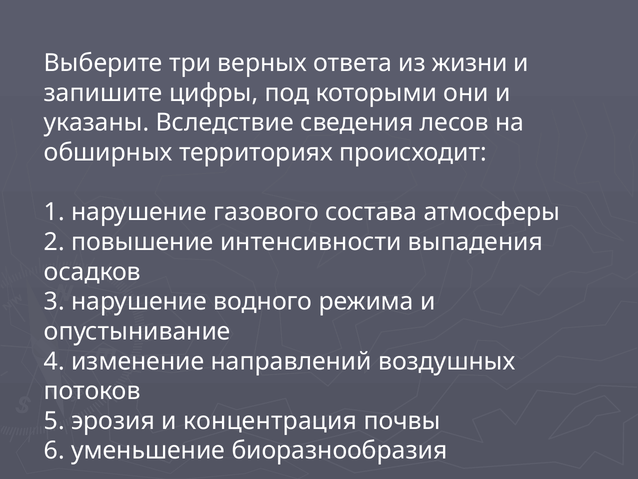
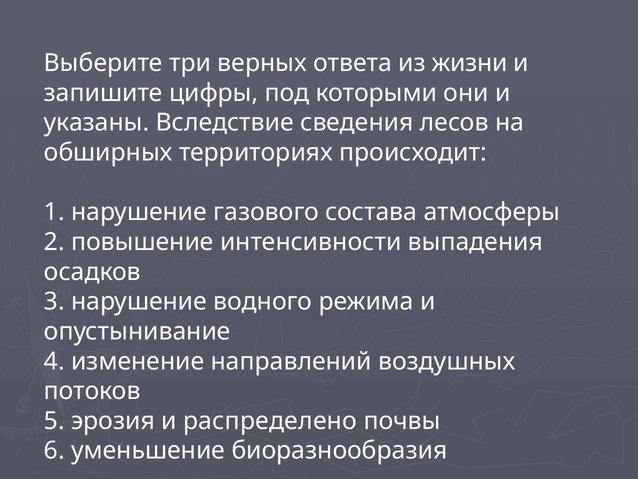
концентрация: концентрация -> распределено
